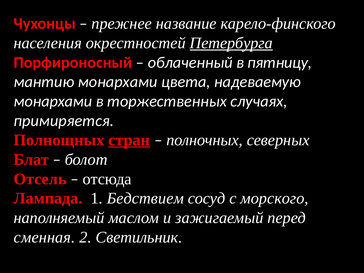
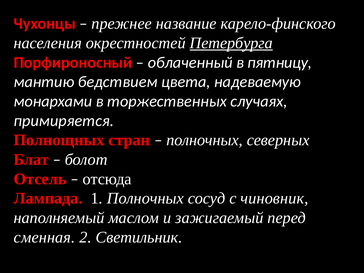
мантию монархами: монархами -> бедствием
стран underline: present -> none
1 Бедствием: Бедствием -> Полночных
морского: морского -> чиновник
